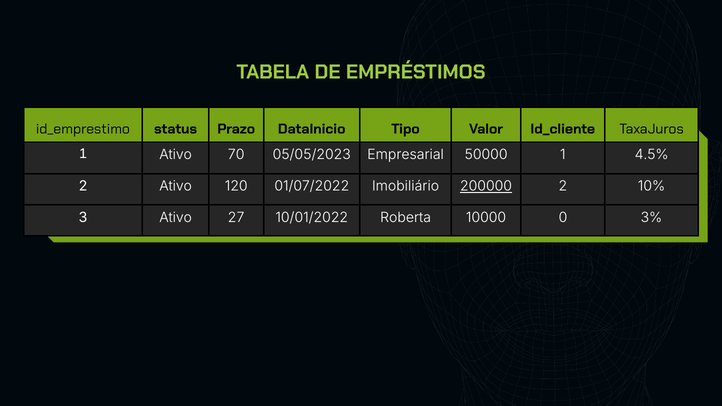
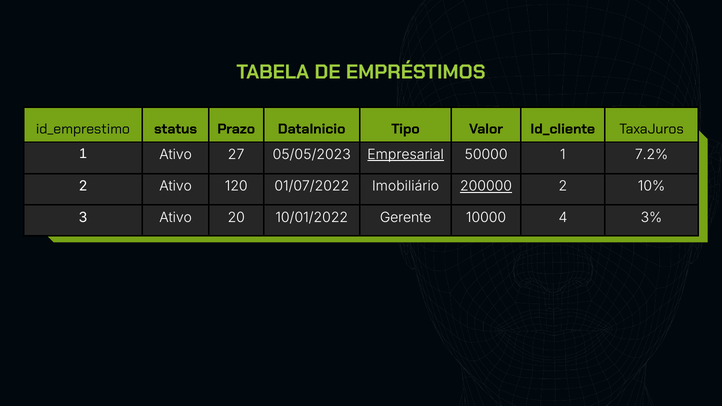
70: 70 -> 27
Empresarial underline: none -> present
4.5%: 4.5% -> 7.2%
27: 27 -> 20
Roberta: Roberta -> Gerente
0: 0 -> 4
